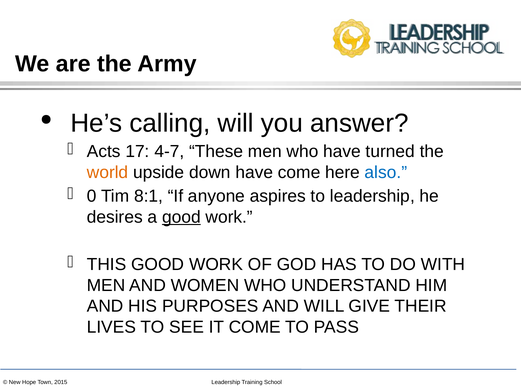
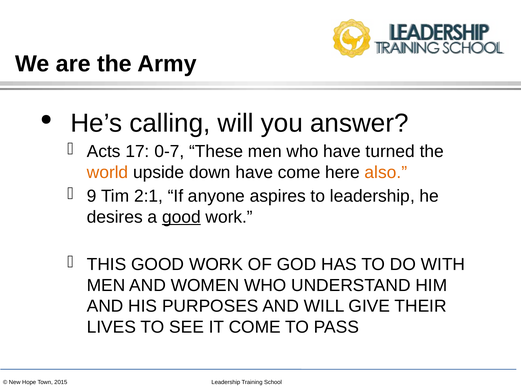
4-7: 4-7 -> 0-7
also colour: blue -> orange
0: 0 -> 9
8:1: 8:1 -> 2:1
